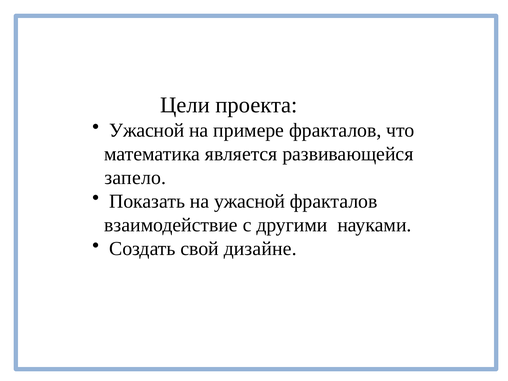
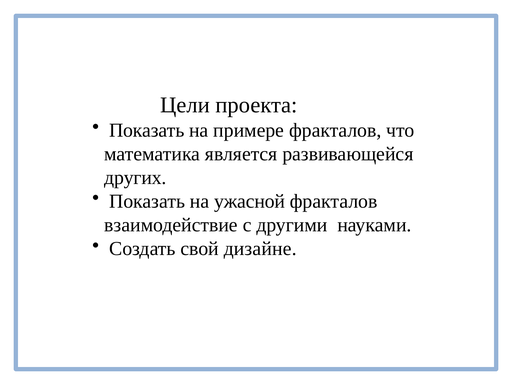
Ужасной at (147, 130): Ужасной -> Показать
запело: запело -> других
